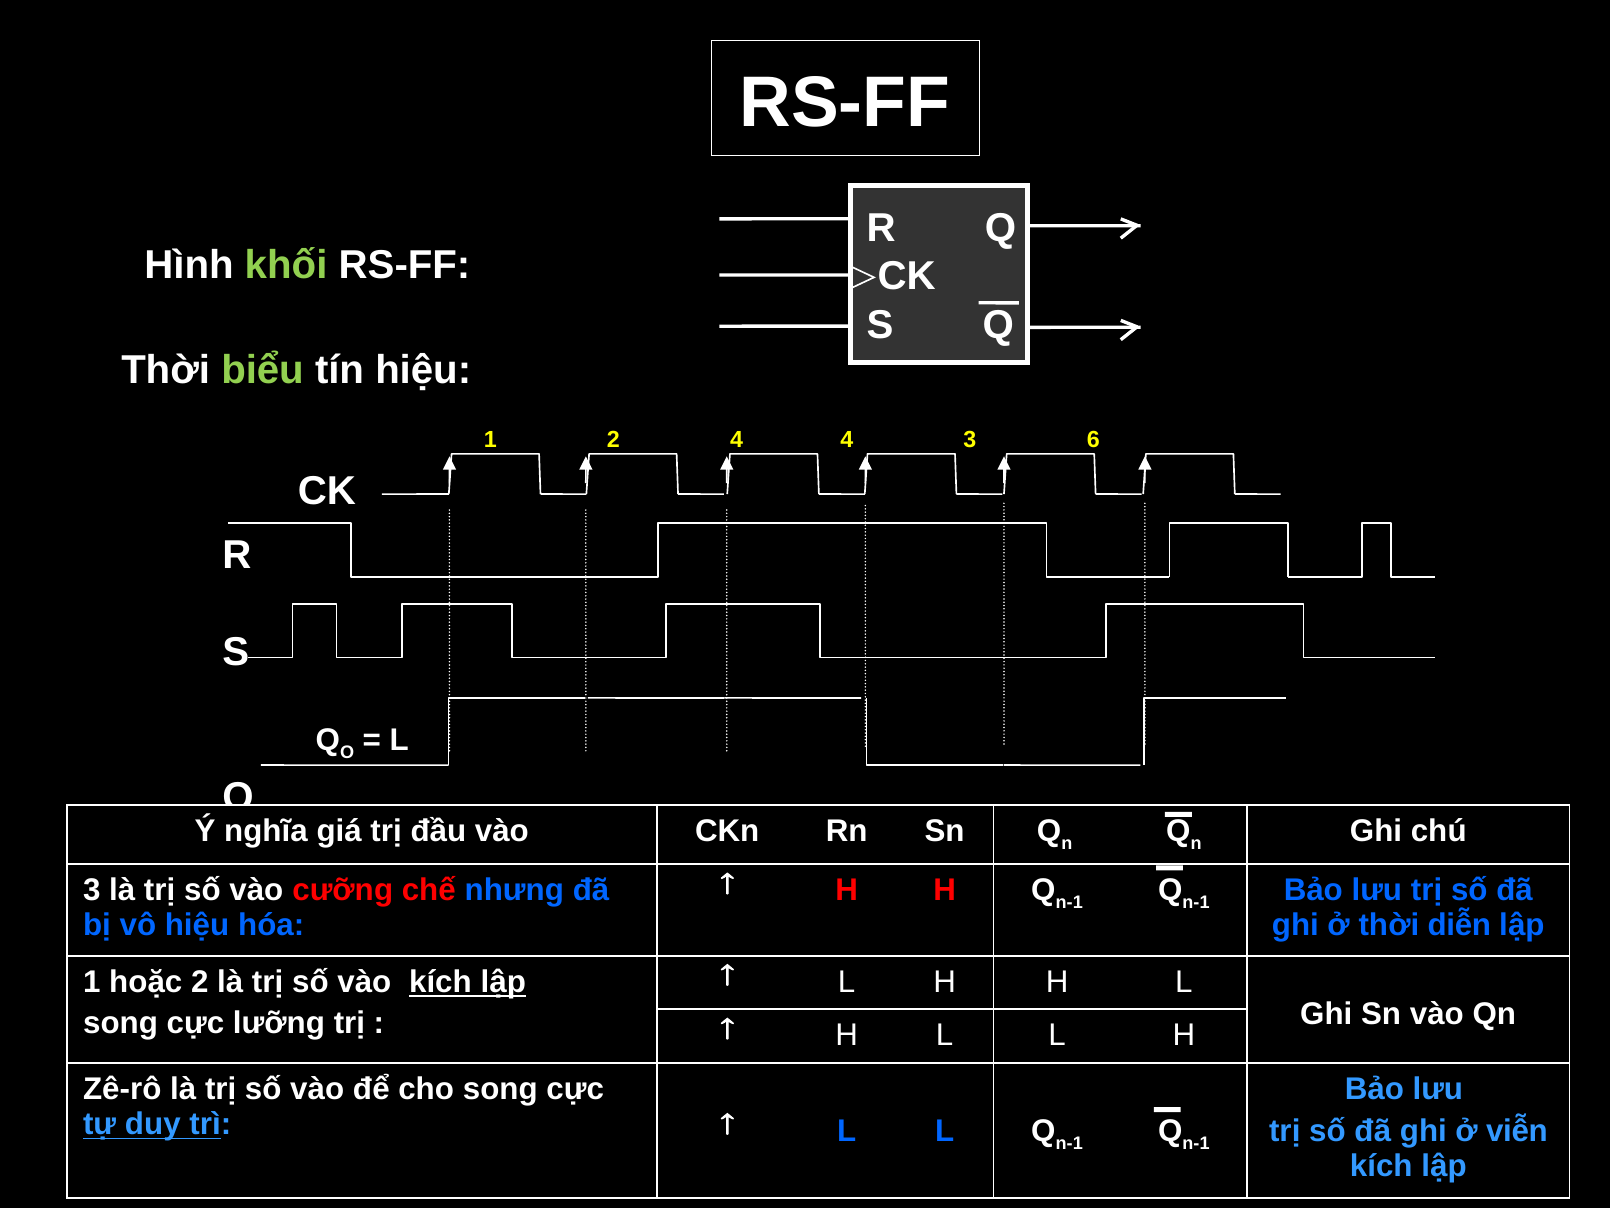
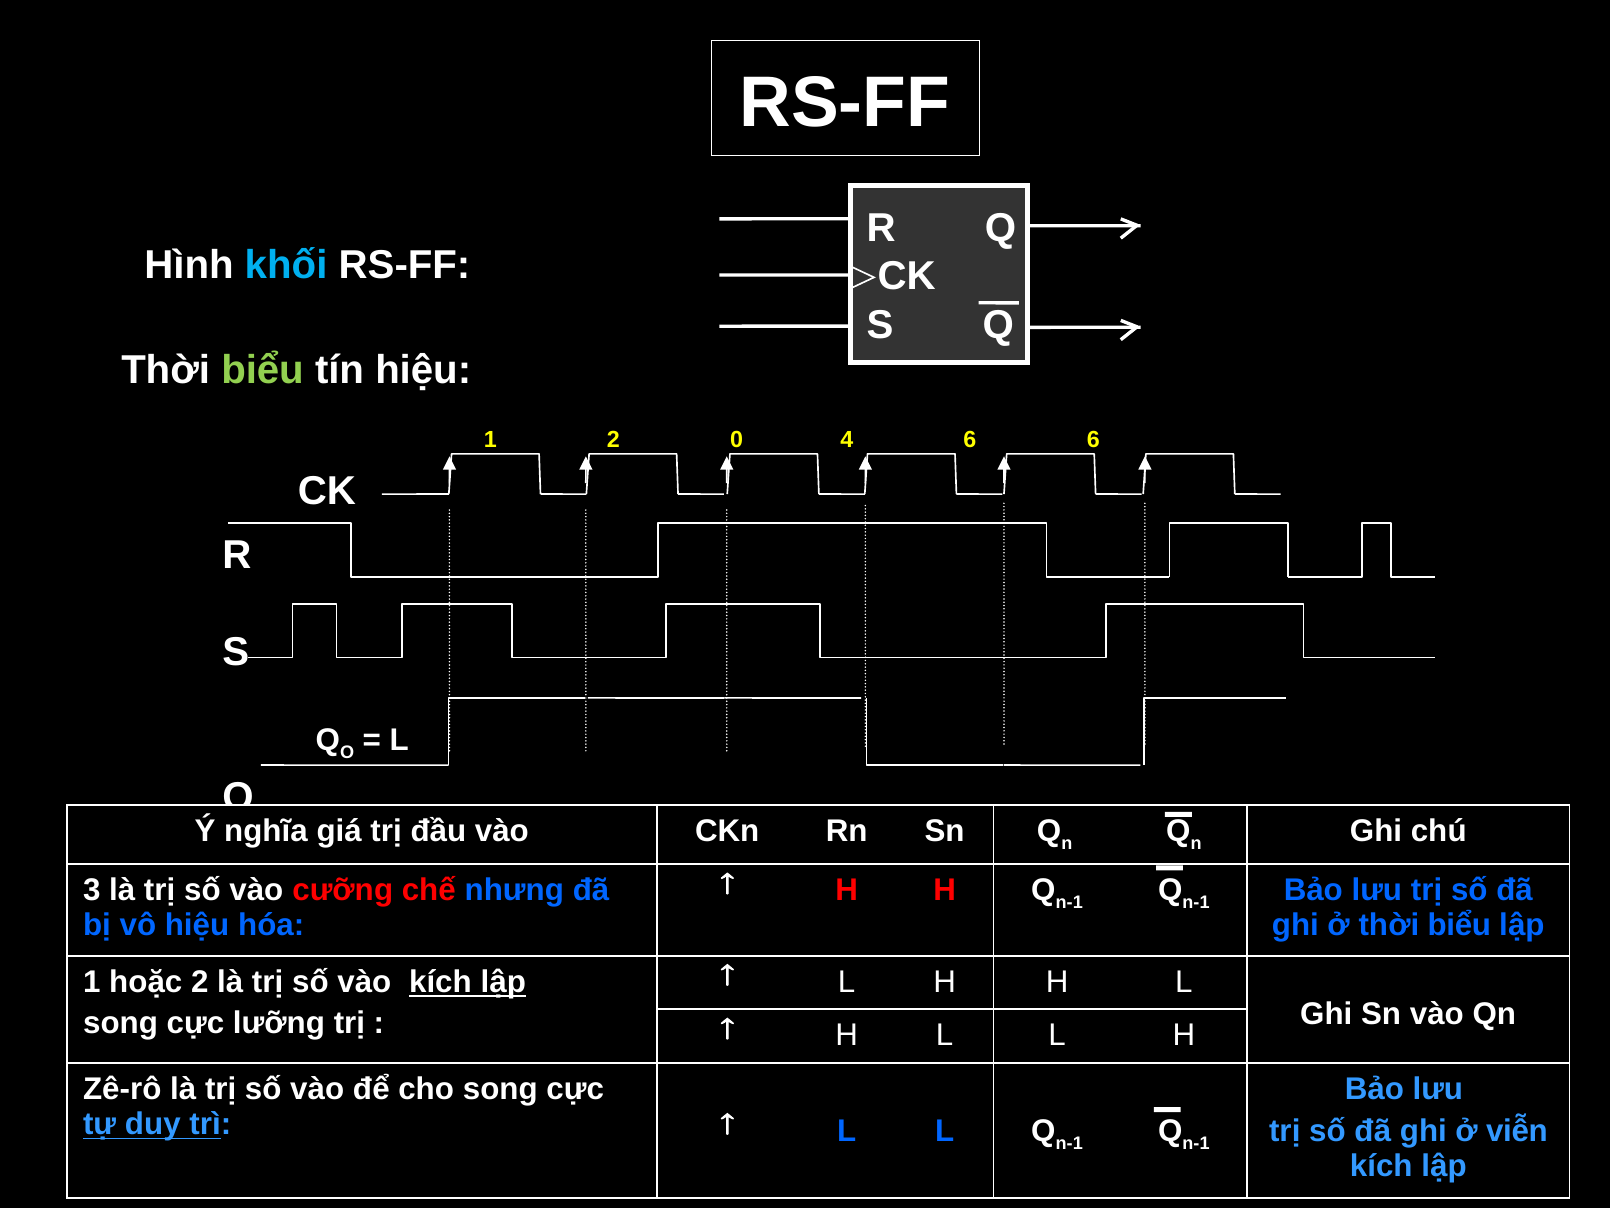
khối colour: light green -> light blue
2 4: 4 -> 0
4 3: 3 -> 6
ở thời diễn: diễn -> biểu
